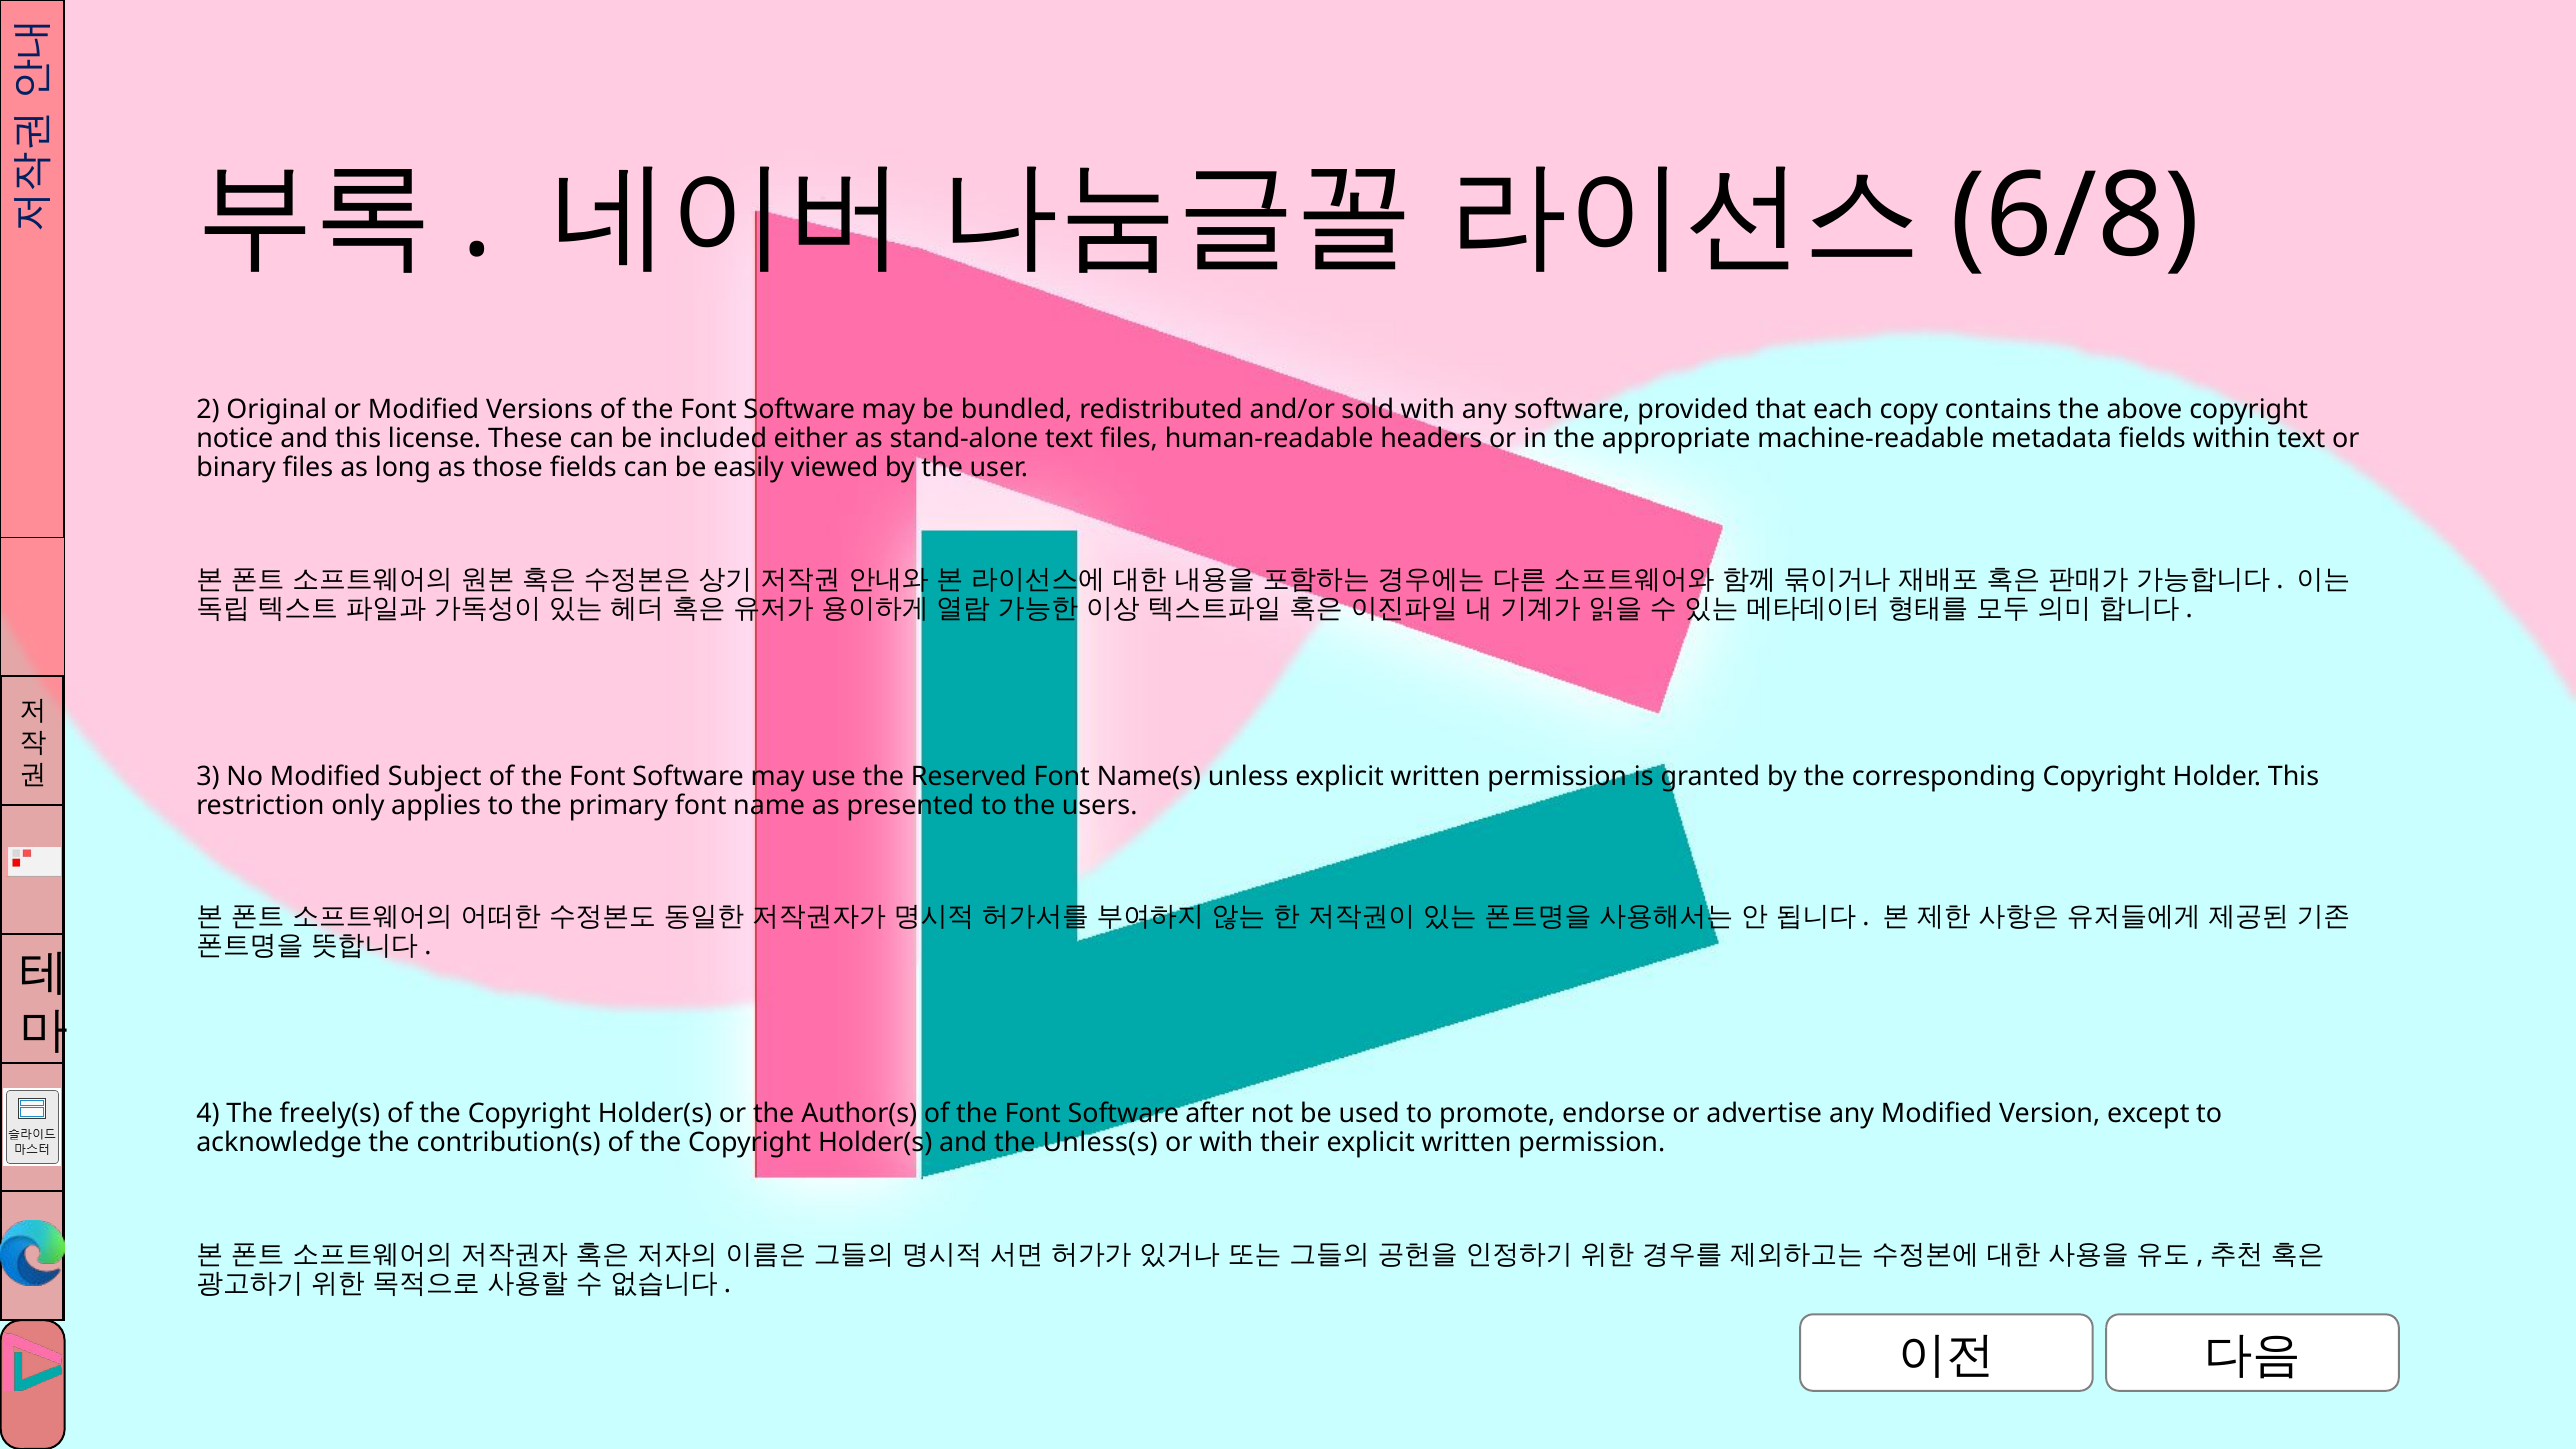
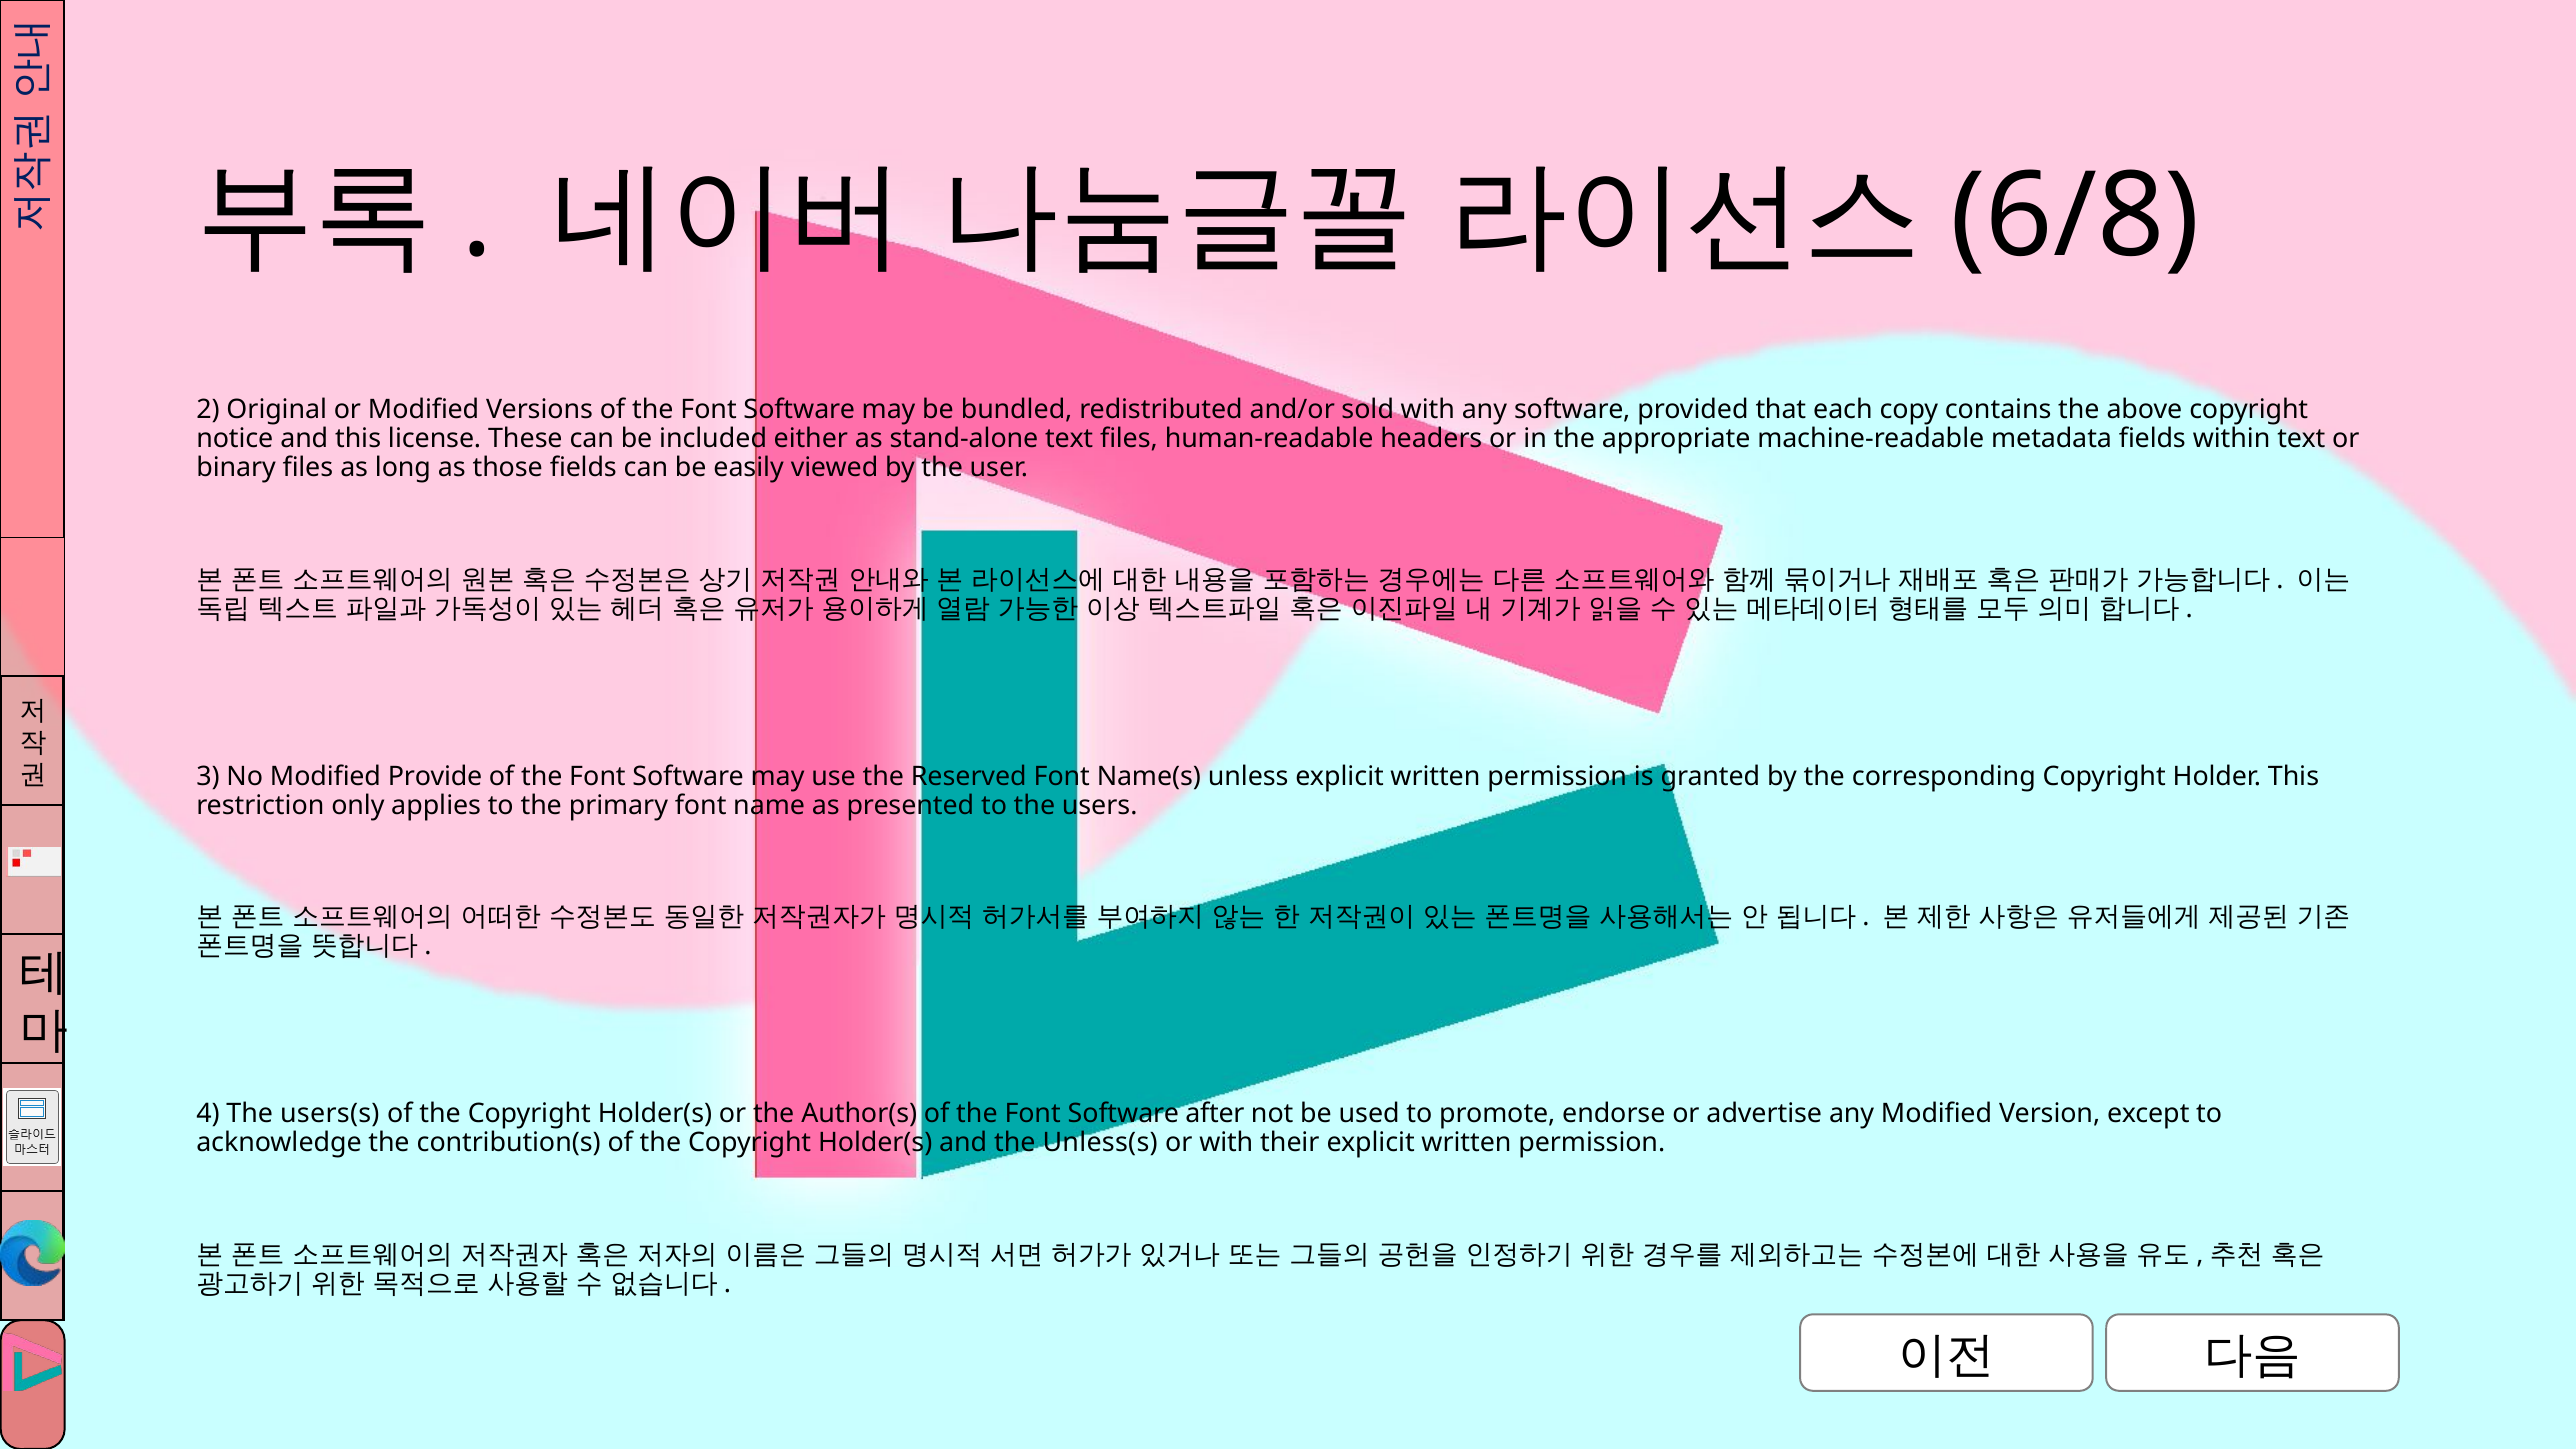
Subject: Subject -> Provide
freely(s: freely(s -> users(s
